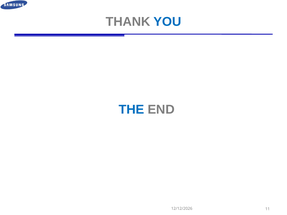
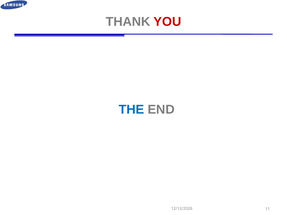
YOU colour: blue -> red
